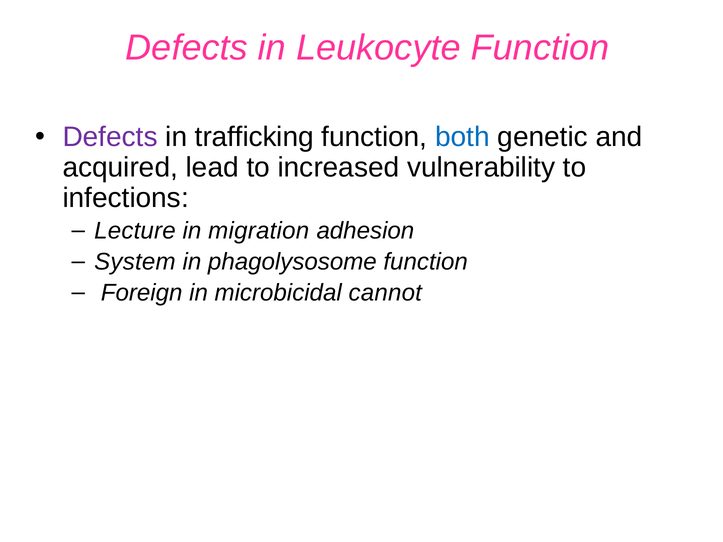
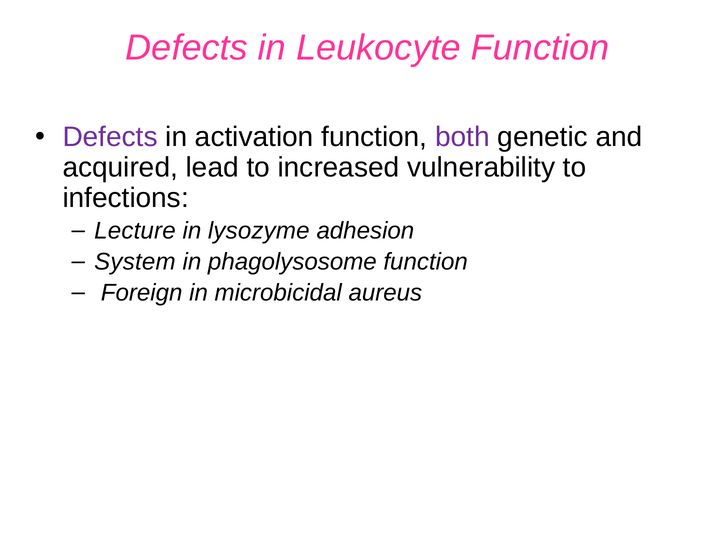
trafficking: trafficking -> activation
both colour: blue -> purple
migration: migration -> lysozyme
cannot: cannot -> aureus
